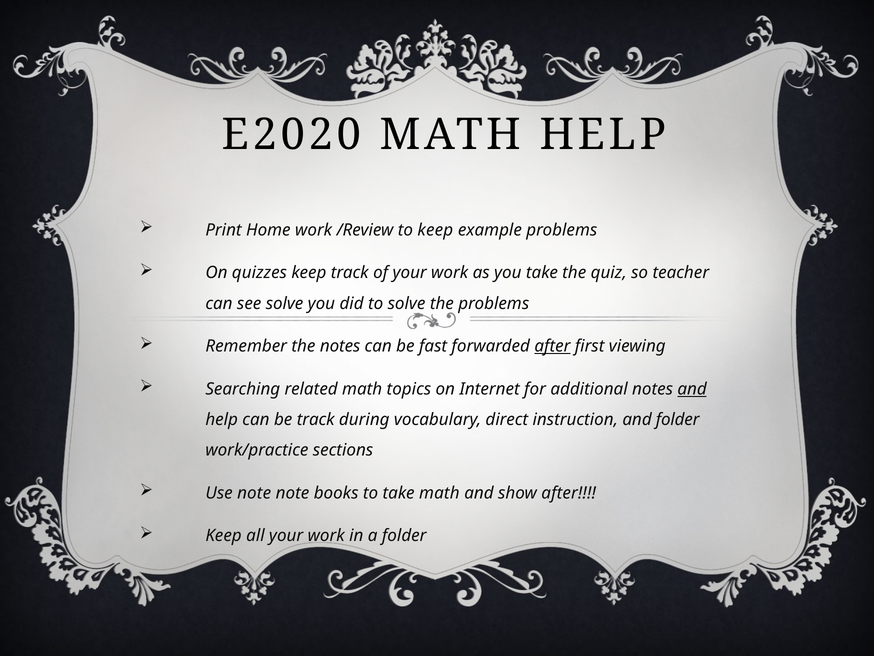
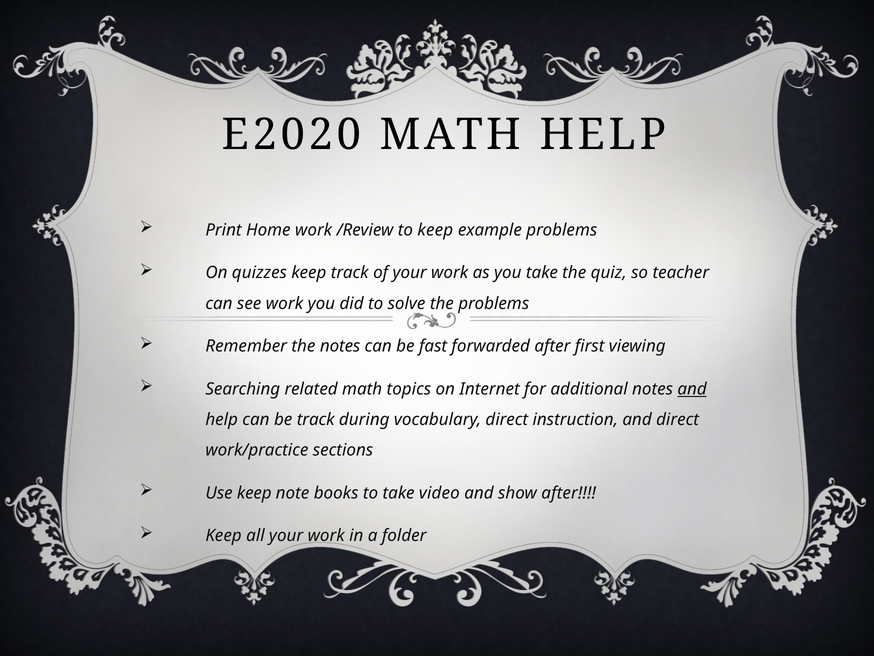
see solve: solve -> work
after at (552, 346) underline: present -> none
and folder: folder -> direct
Use note: note -> keep
take math: math -> video
